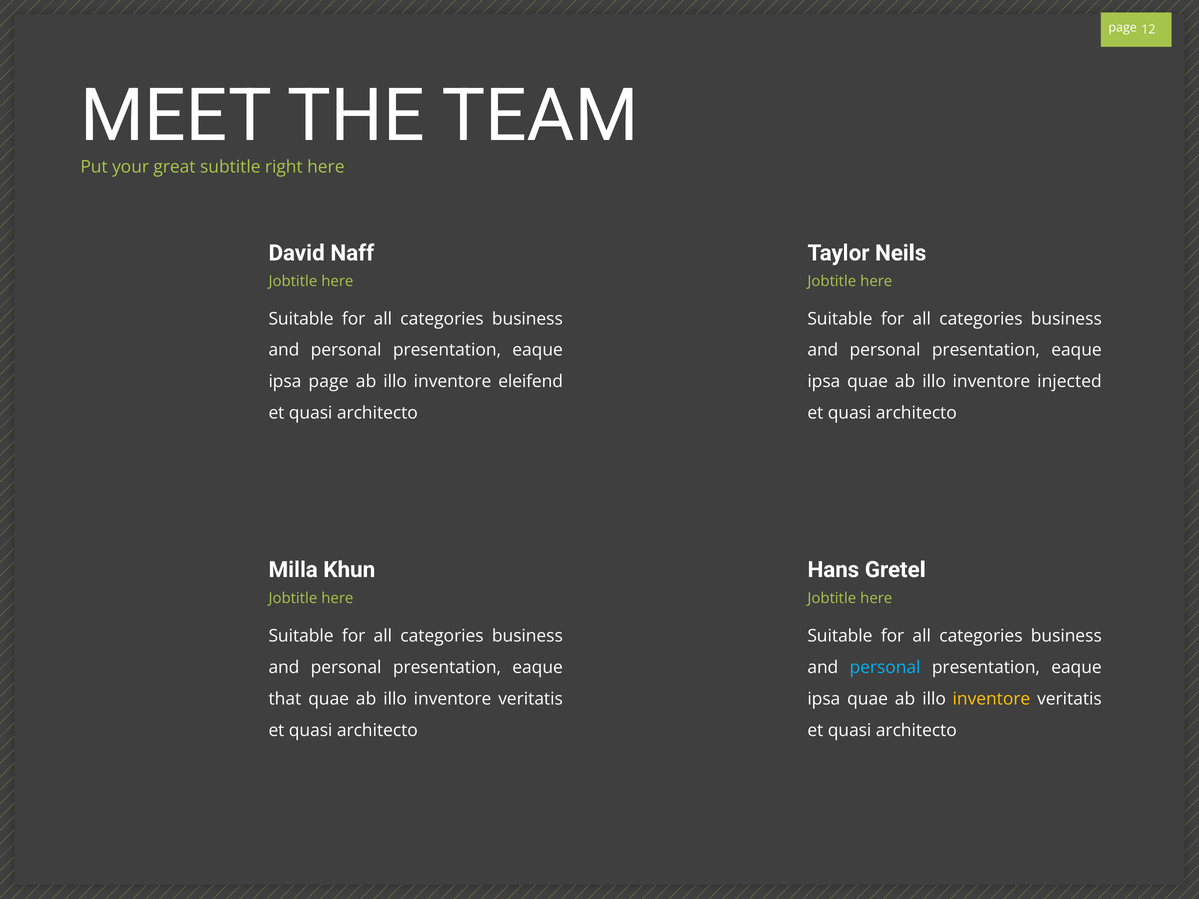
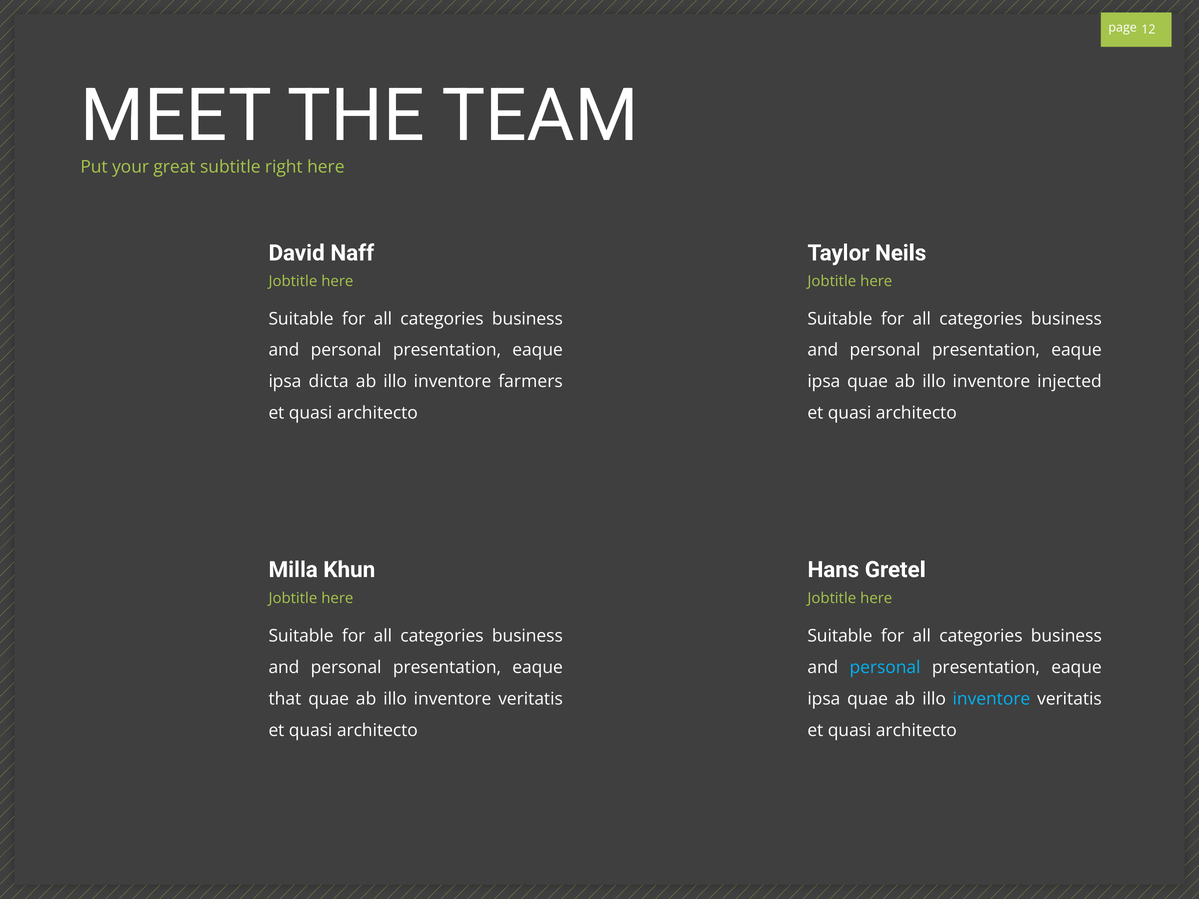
ipsa page: page -> dicta
eleifend: eleifend -> farmers
inventore at (991, 699) colour: yellow -> light blue
